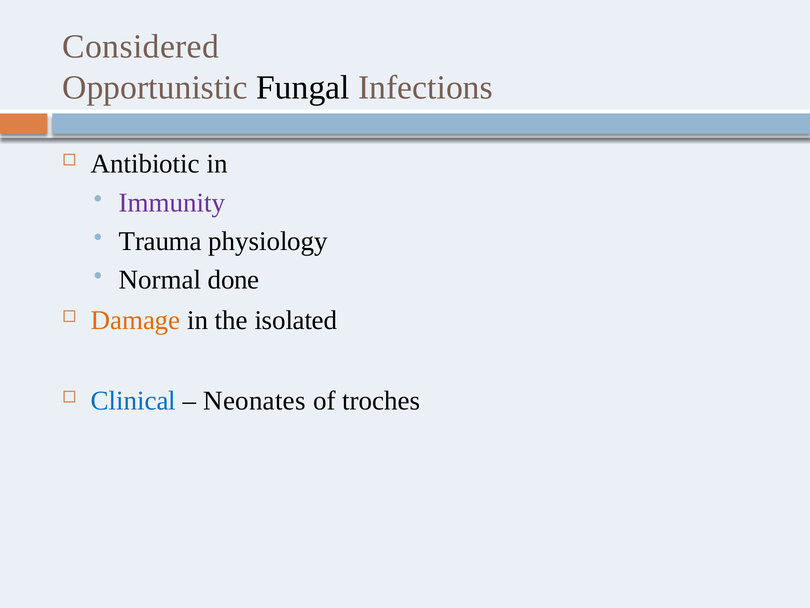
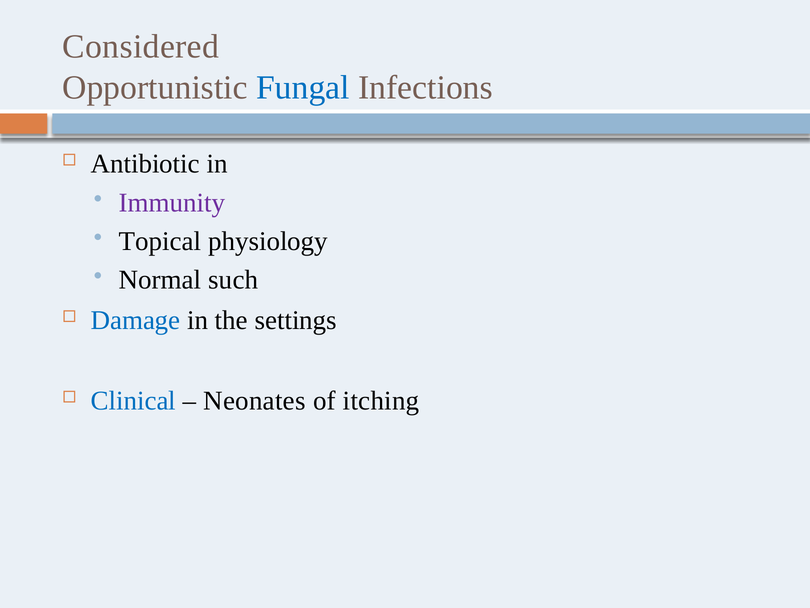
Fungal colour: black -> blue
Trauma: Trauma -> Topical
done: done -> such
Damage colour: orange -> blue
isolated: isolated -> settings
troches: troches -> itching
